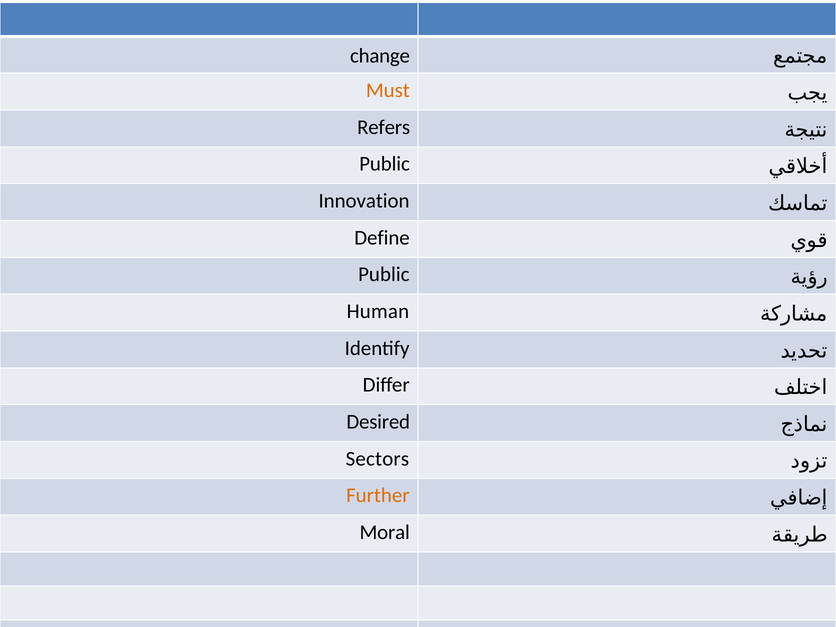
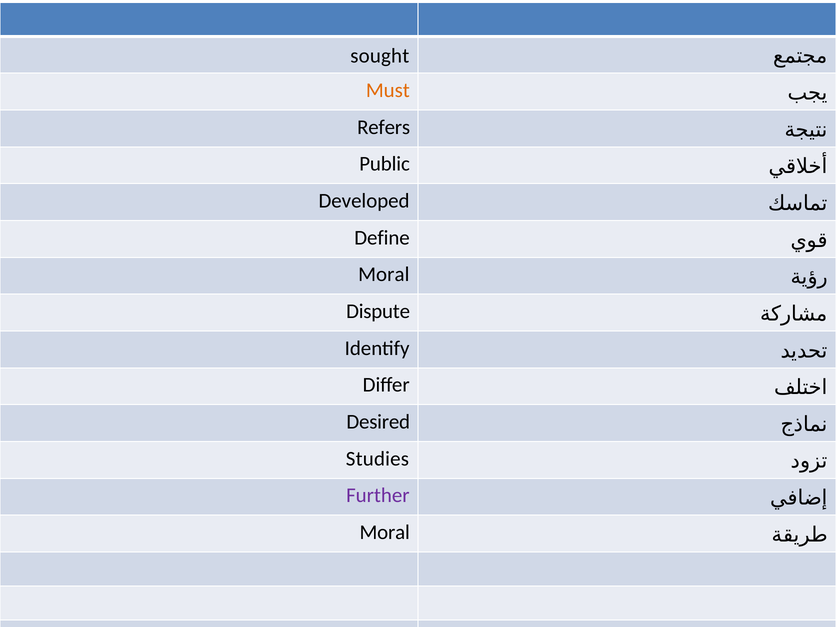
change: change -> sought
Innovation: Innovation -> Developed
Public at (384, 275): Public -> Moral
Human: Human -> Dispute
Sectors: Sectors -> Studies
Further colour: orange -> purple
